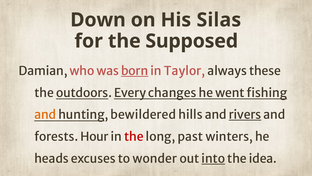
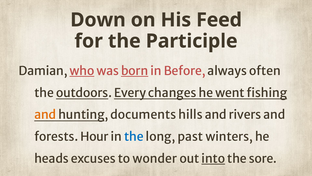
Silas: Silas -> Feed
Supposed: Supposed -> Participle
who underline: none -> present
Taylor: Taylor -> Before
these: these -> often
bewildered: bewildered -> documents
rivers underline: present -> none
the at (134, 136) colour: red -> blue
idea: idea -> sore
